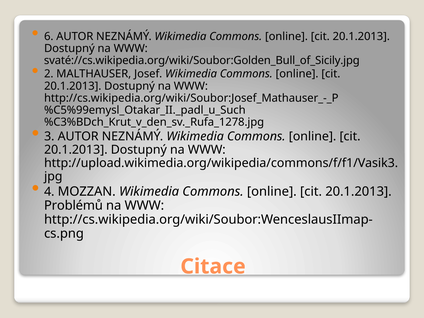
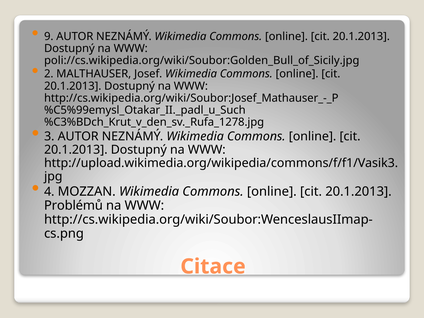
6: 6 -> 9
svaté://cs.wikipedia.org/wiki/Soubor:Golden_Bull_of_Sicily.jpg: svaté://cs.wikipedia.org/wiki/Soubor:Golden_Bull_of_Sicily.jpg -> poli://cs.wikipedia.org/wiki/Soubor:Golden_Bull_of_Sicily.jpg
